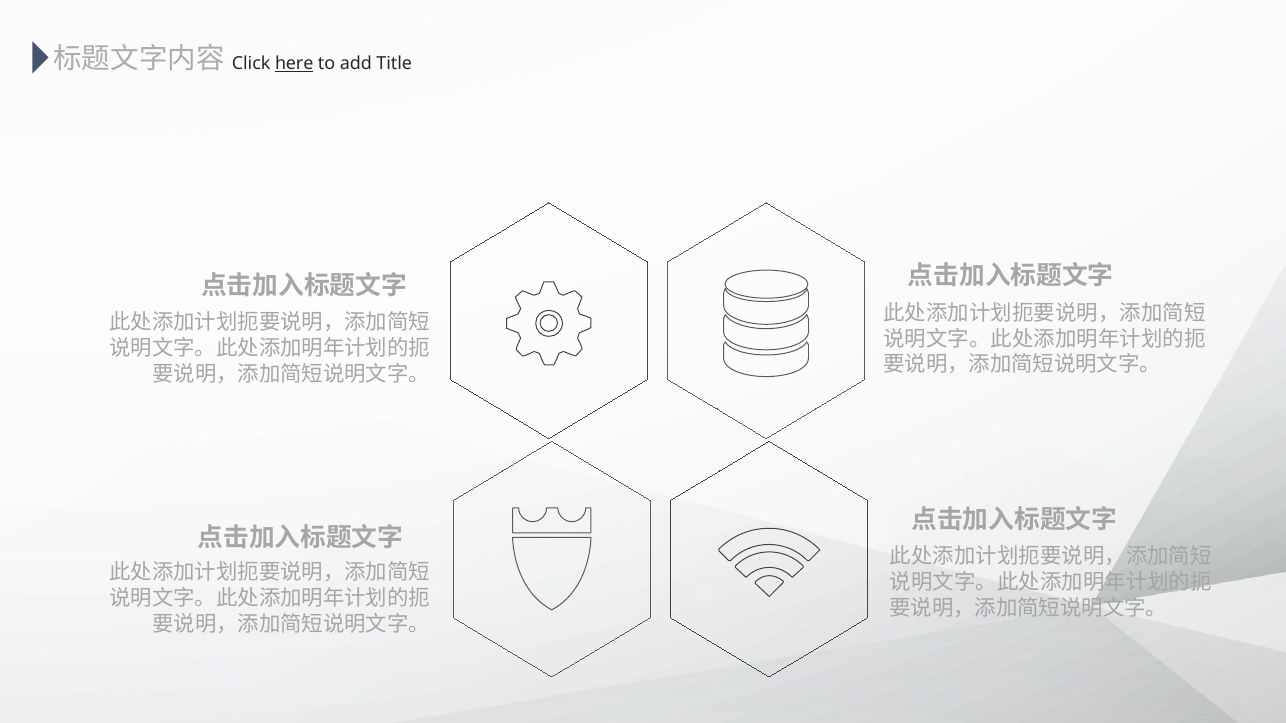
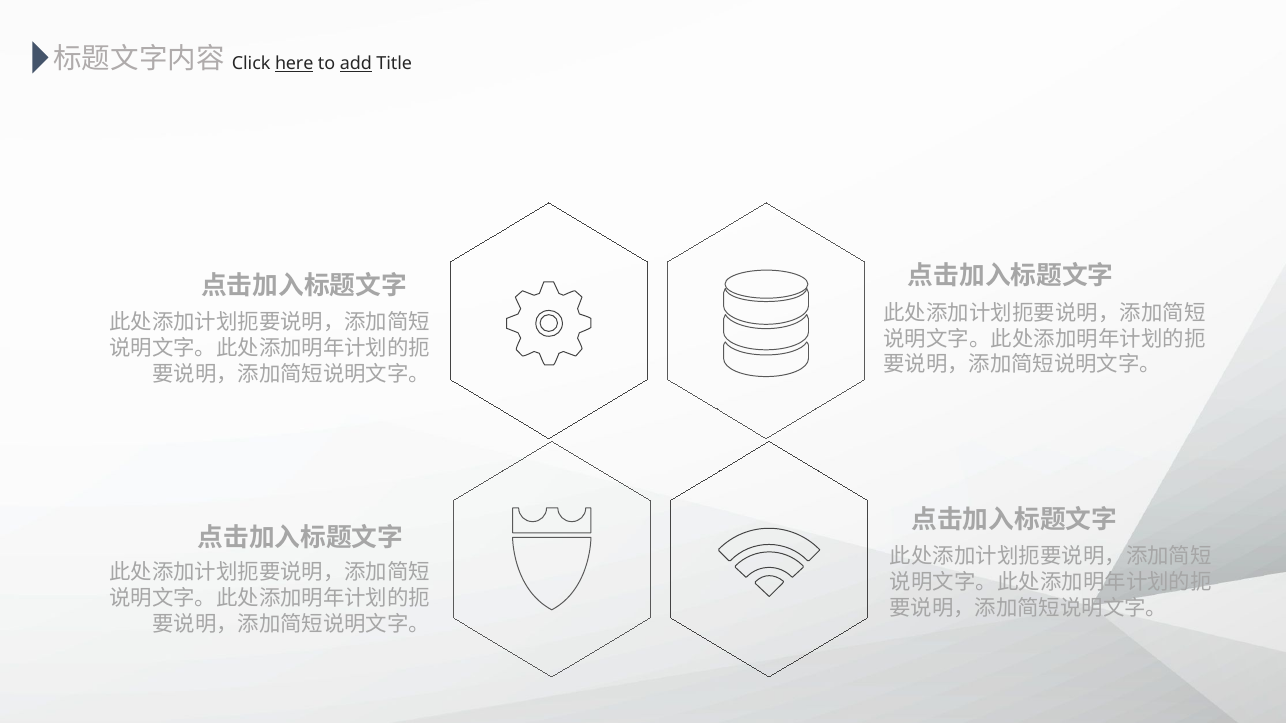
add underline: none -> present
